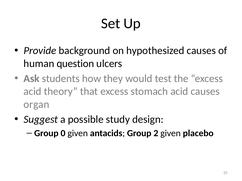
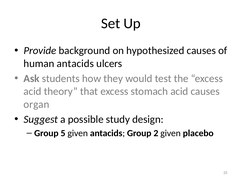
human question: question -> antacids
0: 0 -> 5
